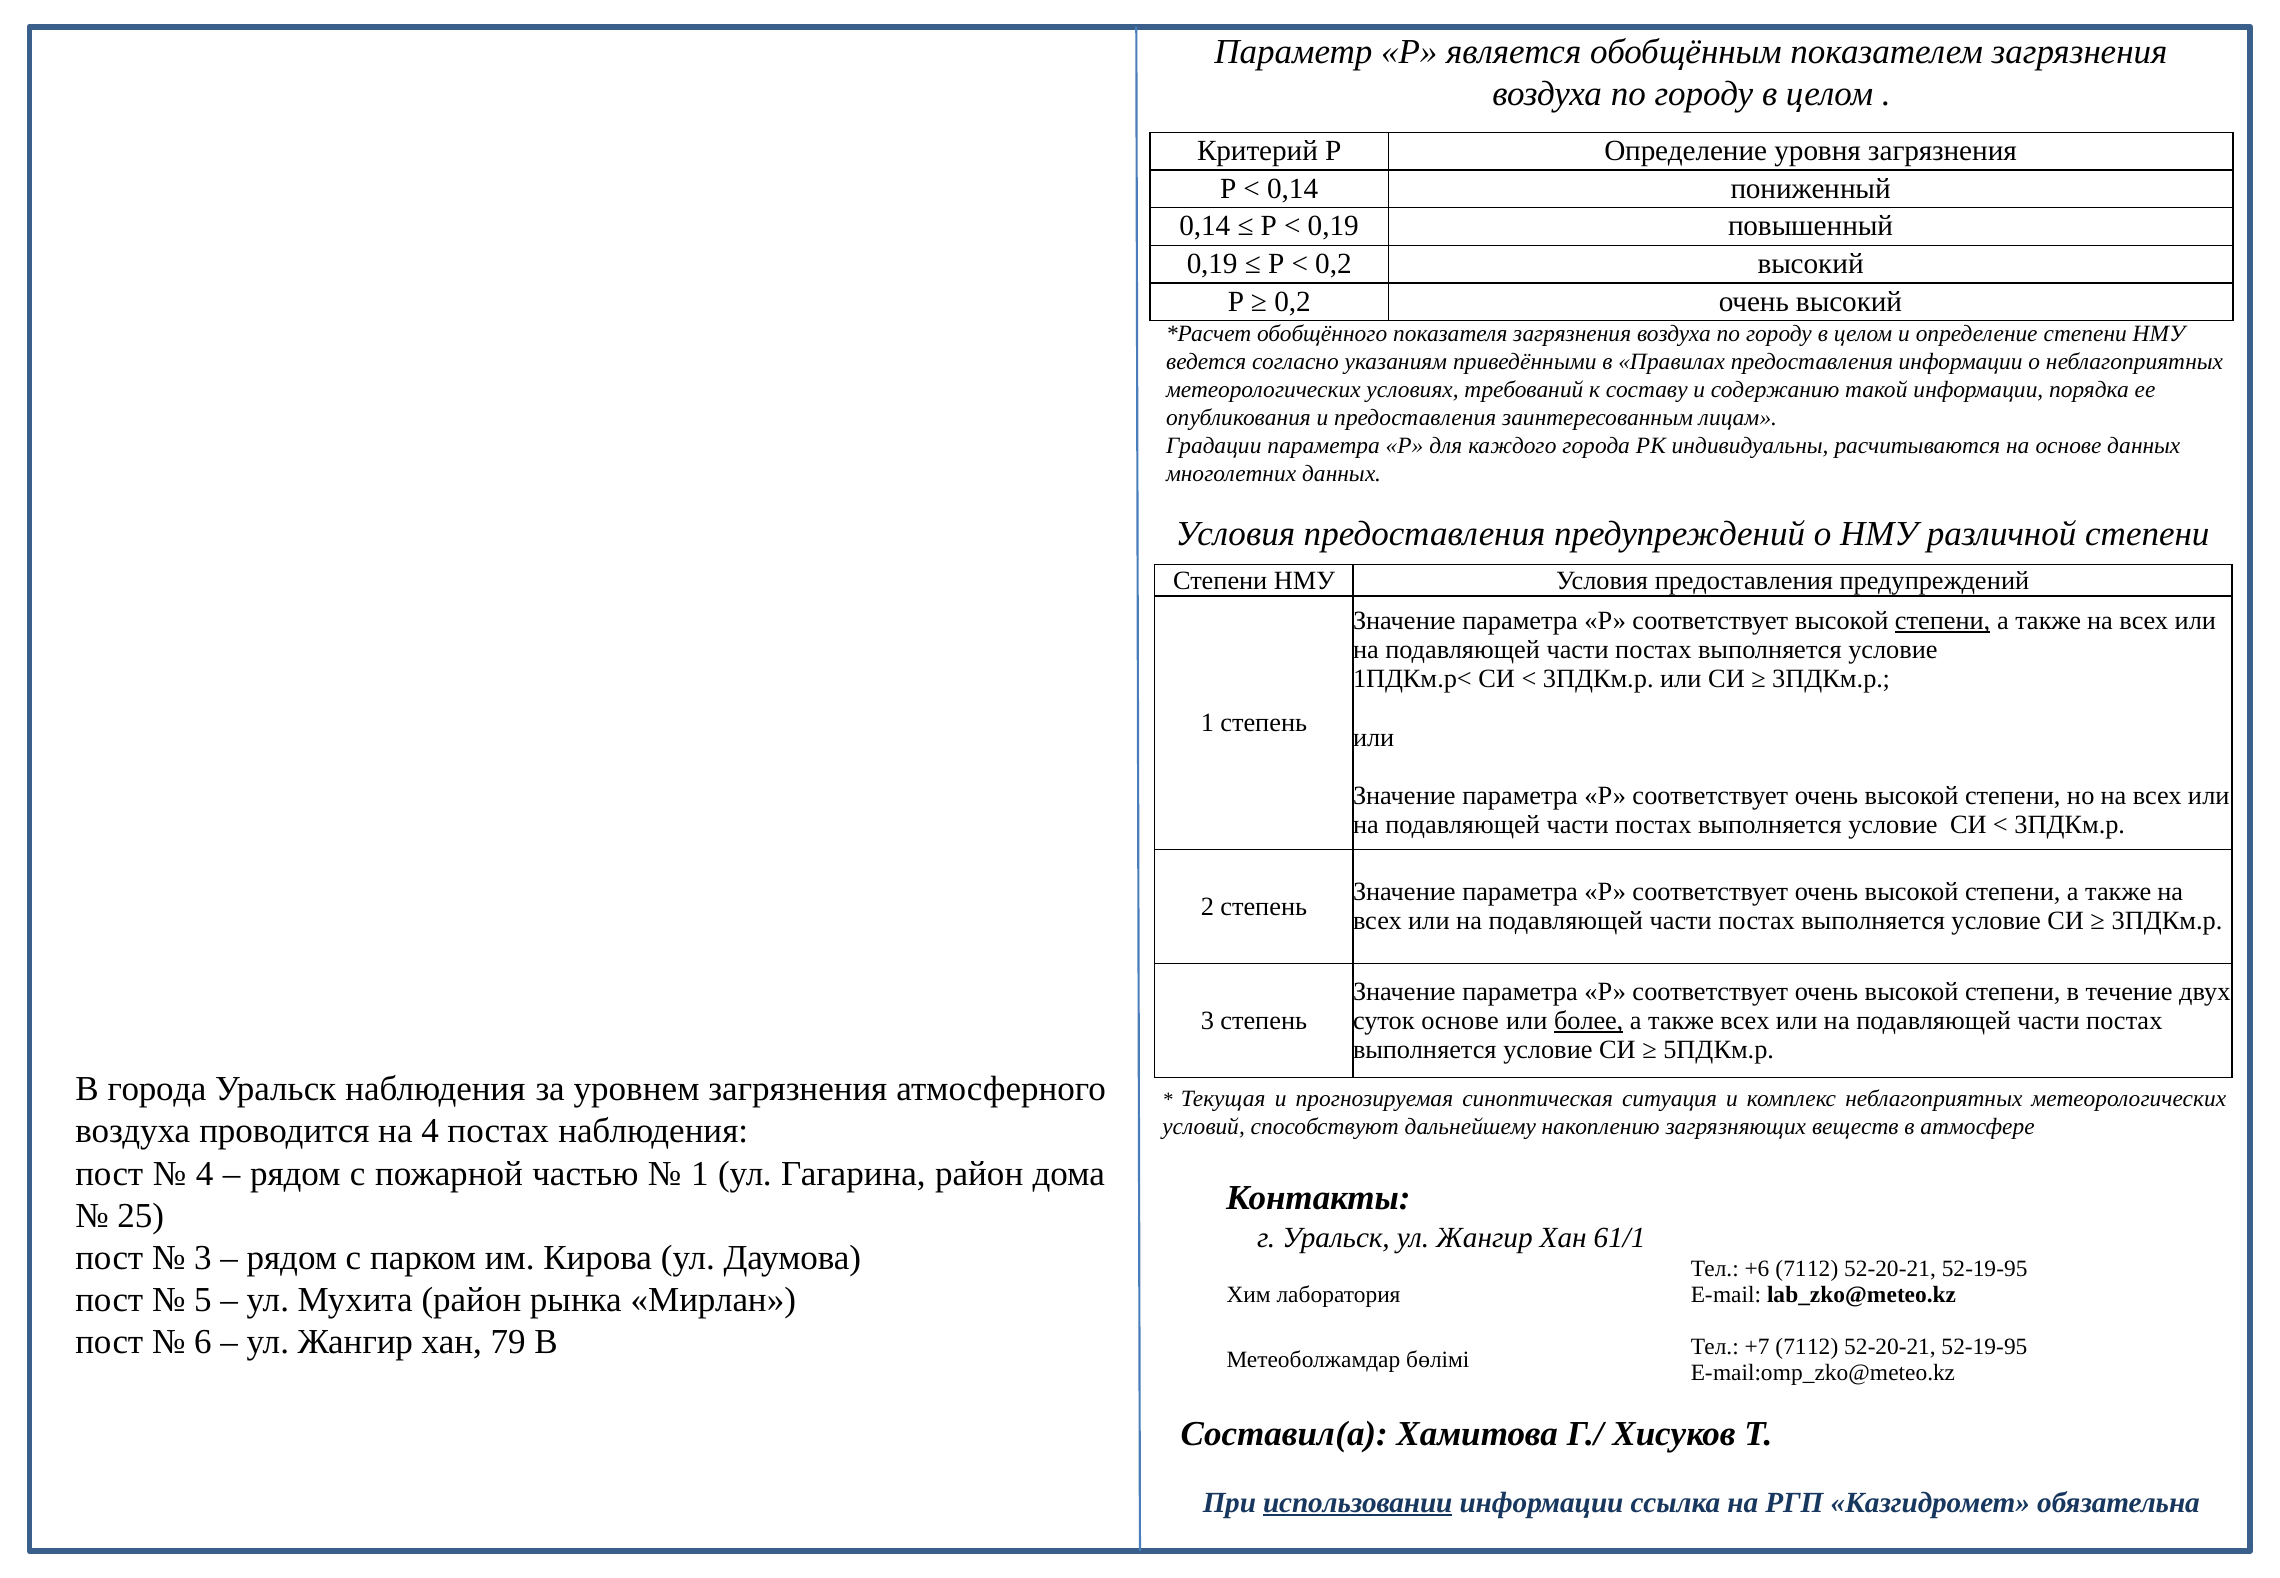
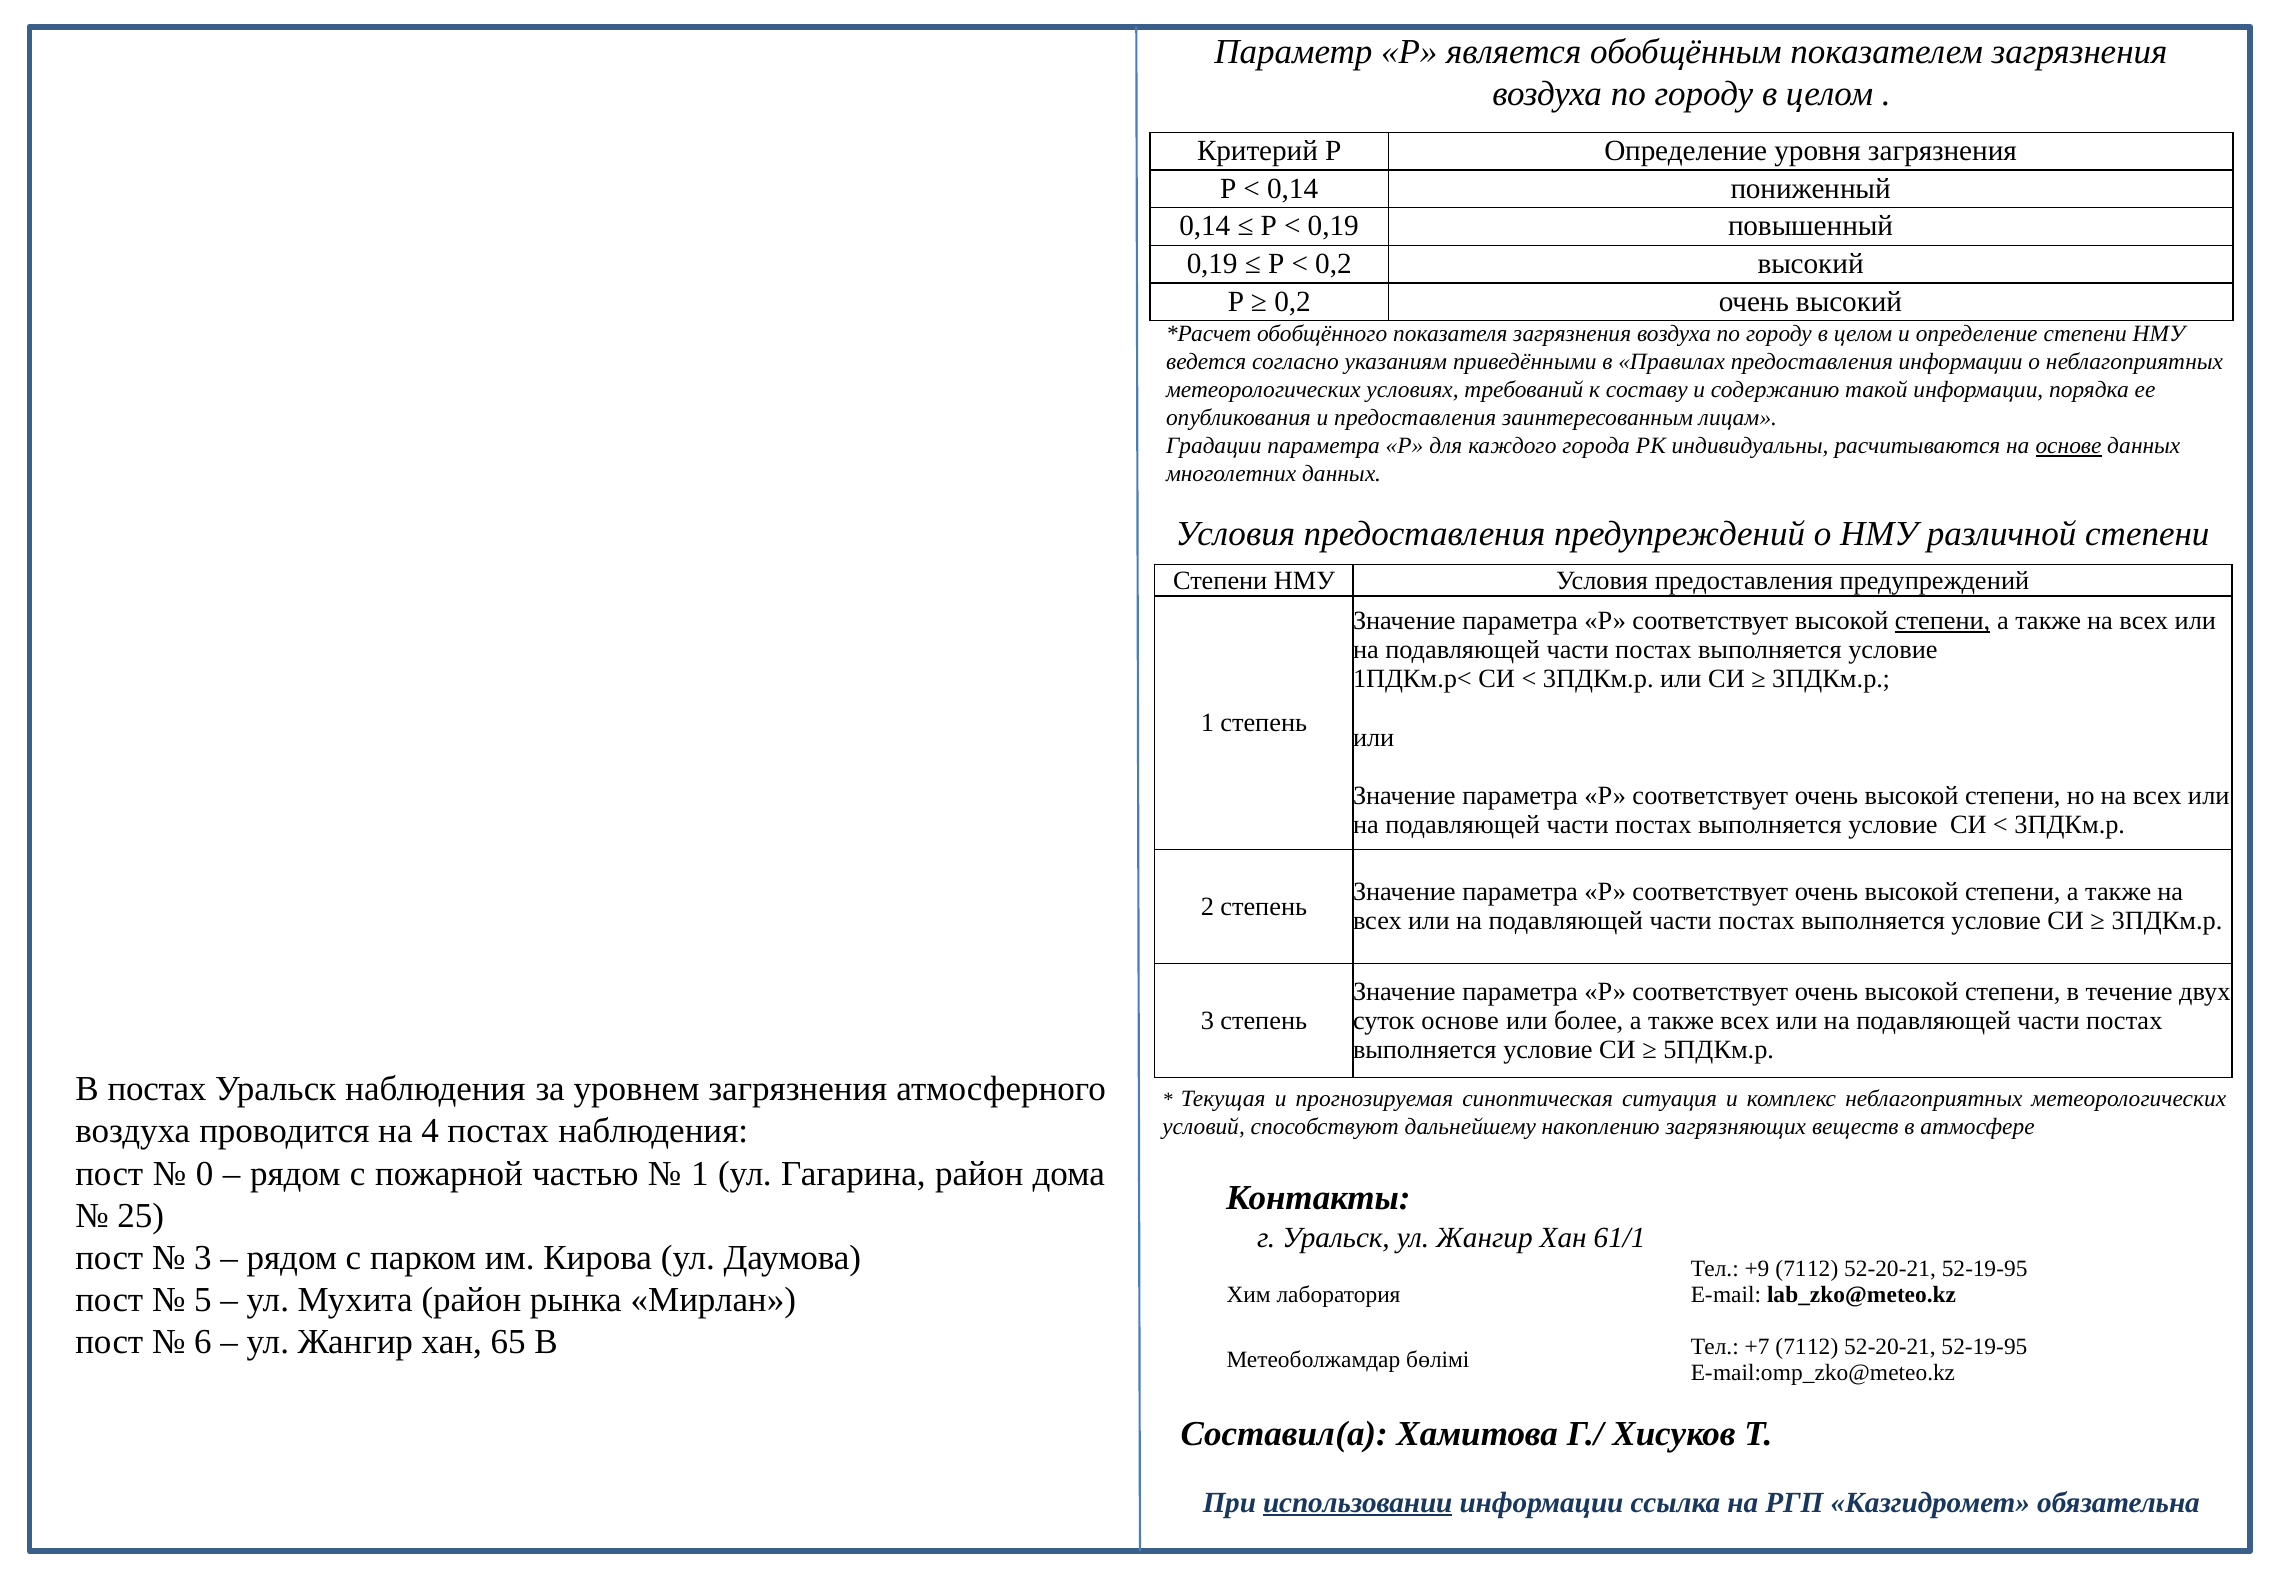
основе at (2069, 446) underline: none -> present
более underline: present -> none
В города: города -> постах
4 at (205, 1174): 4 -> 0
+6: +6 -> +9
79: 79 -> 65
